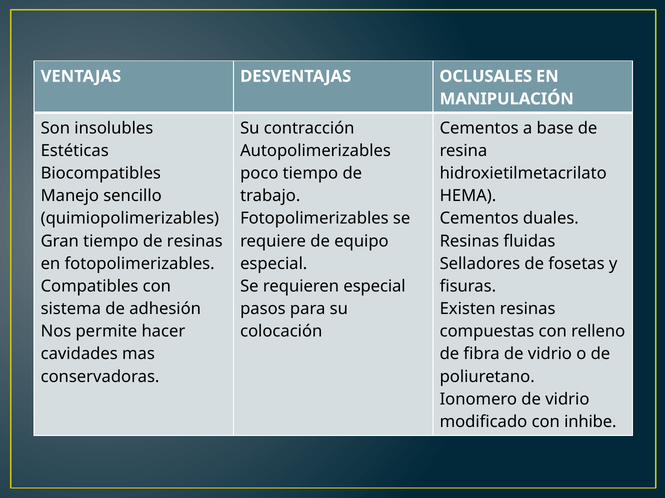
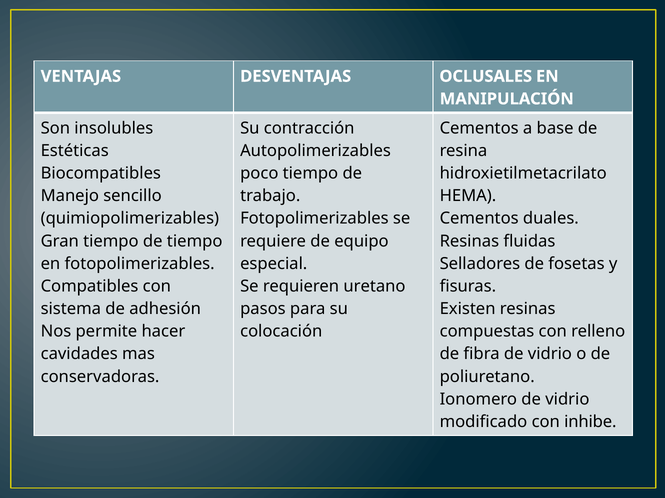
de resinas: resinas -> tiempo
requieren especial: especial -> uretano
